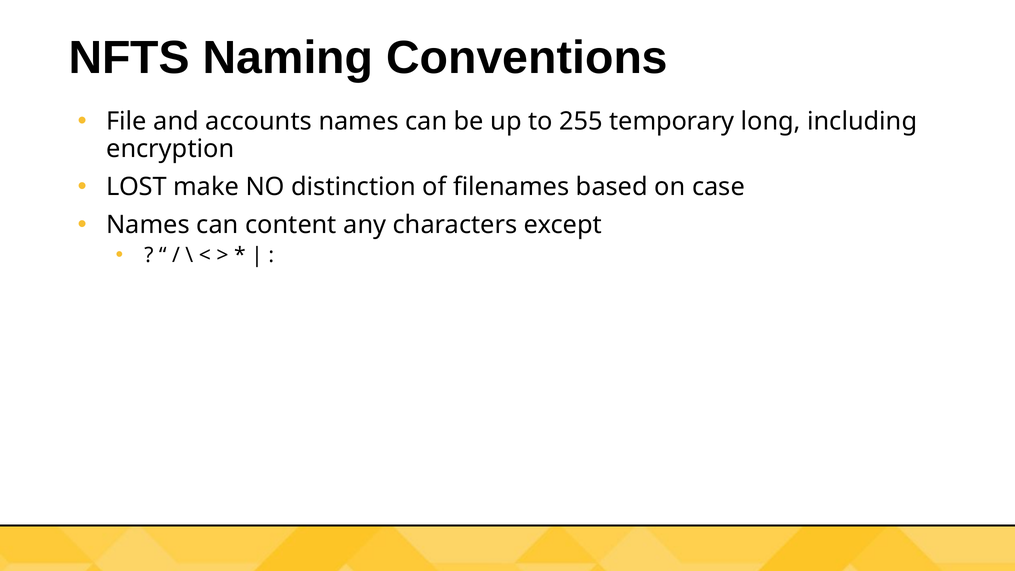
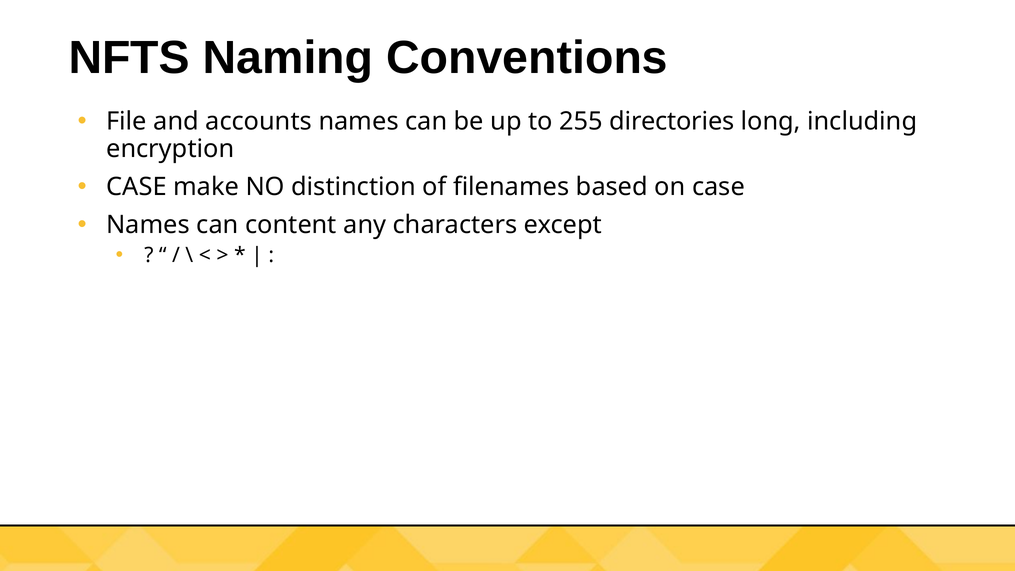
temporary: temporary -> directories
LOST at (137, 187): LOST -> CASE
